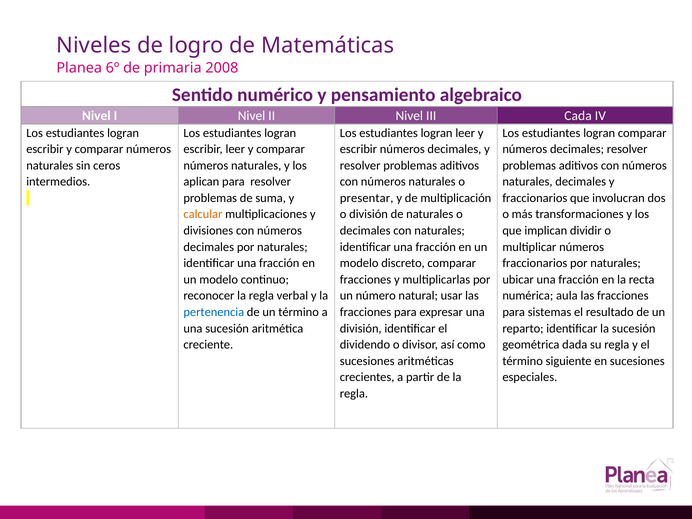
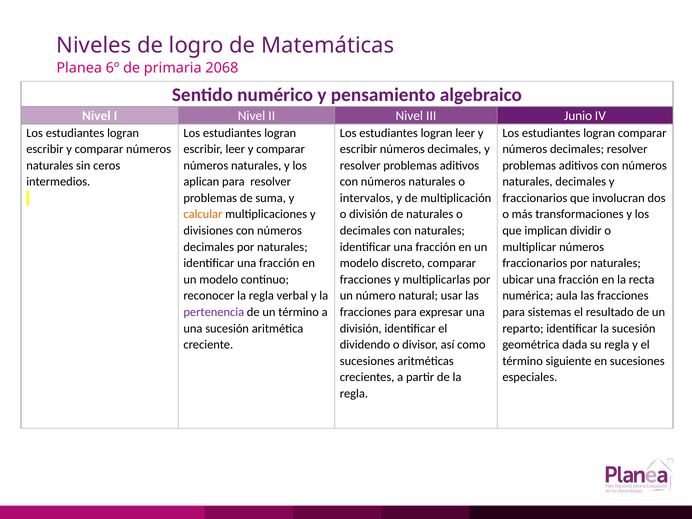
2008: 2008 -> 2068
Cada: Cada -> Junio
presentar: presentar -> intervalos
pertenencia colour: blue -> purple
